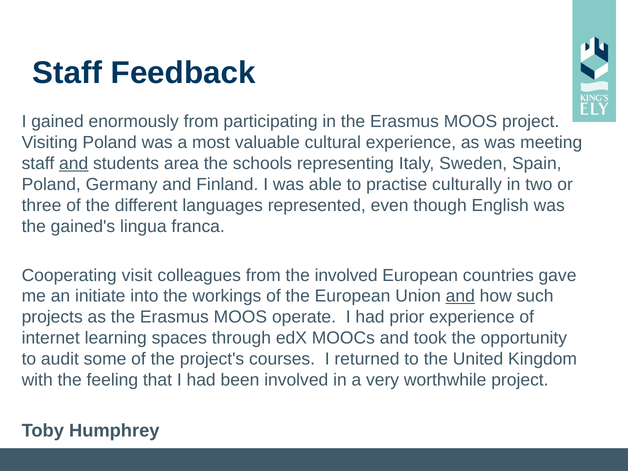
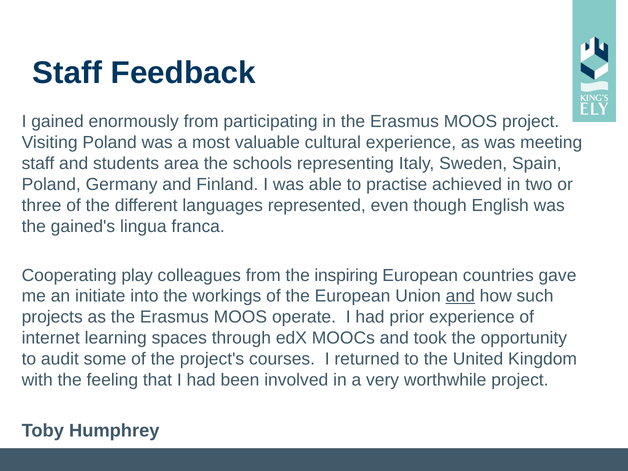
and at (74, 164) underline: present -> none
culturally: culturally -> achieved
visit: visit -> play
the involved: involved -> inspiring
